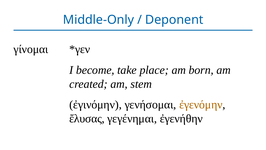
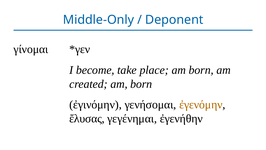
created am stem: stem -> born
